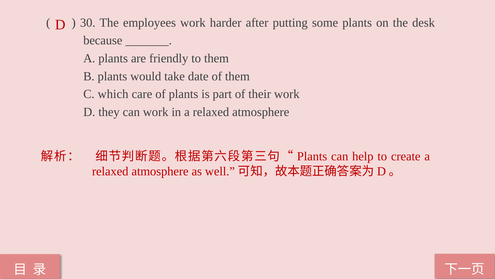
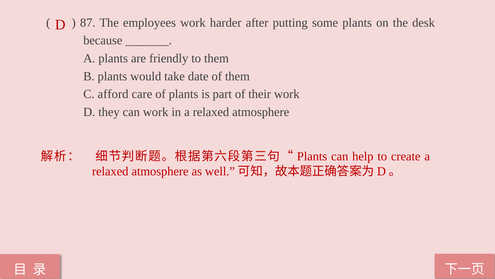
30: 30 -> 87
which: which -> afford
